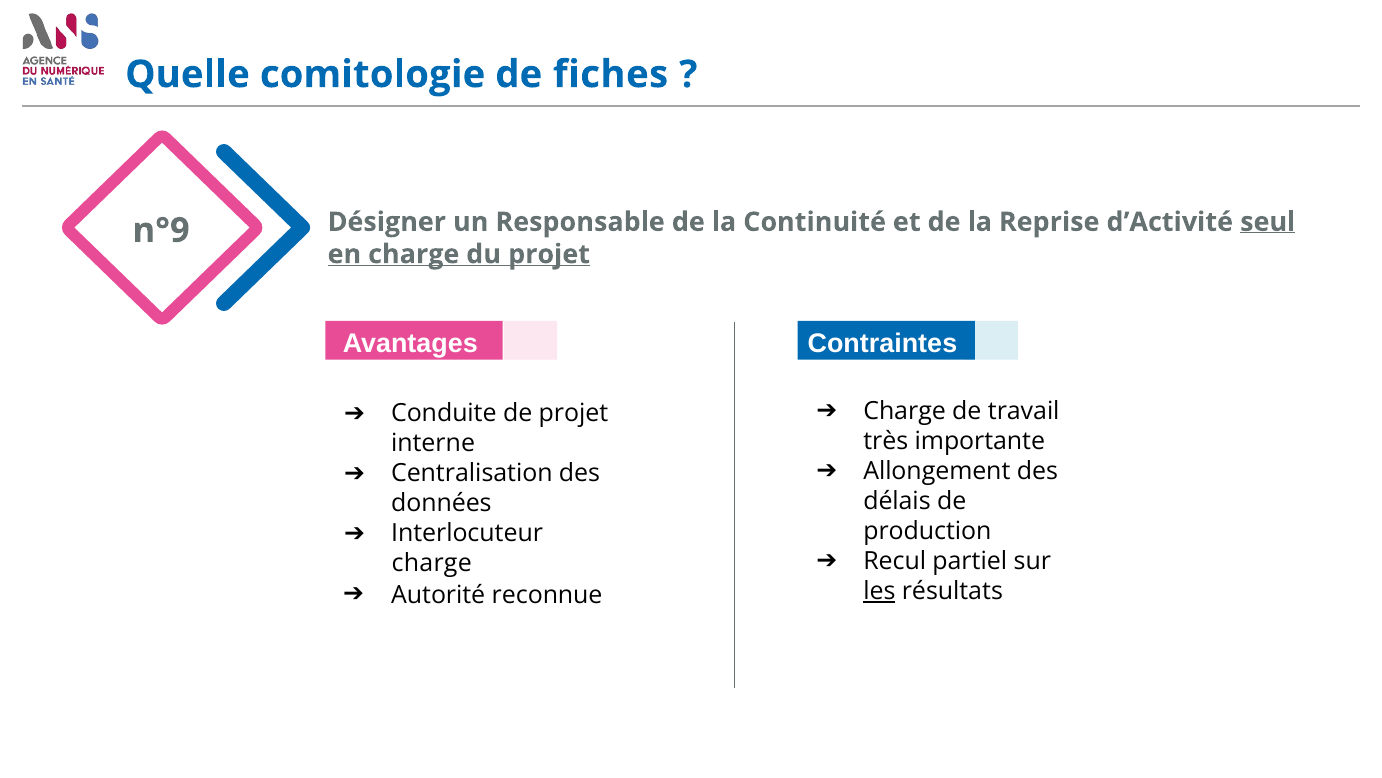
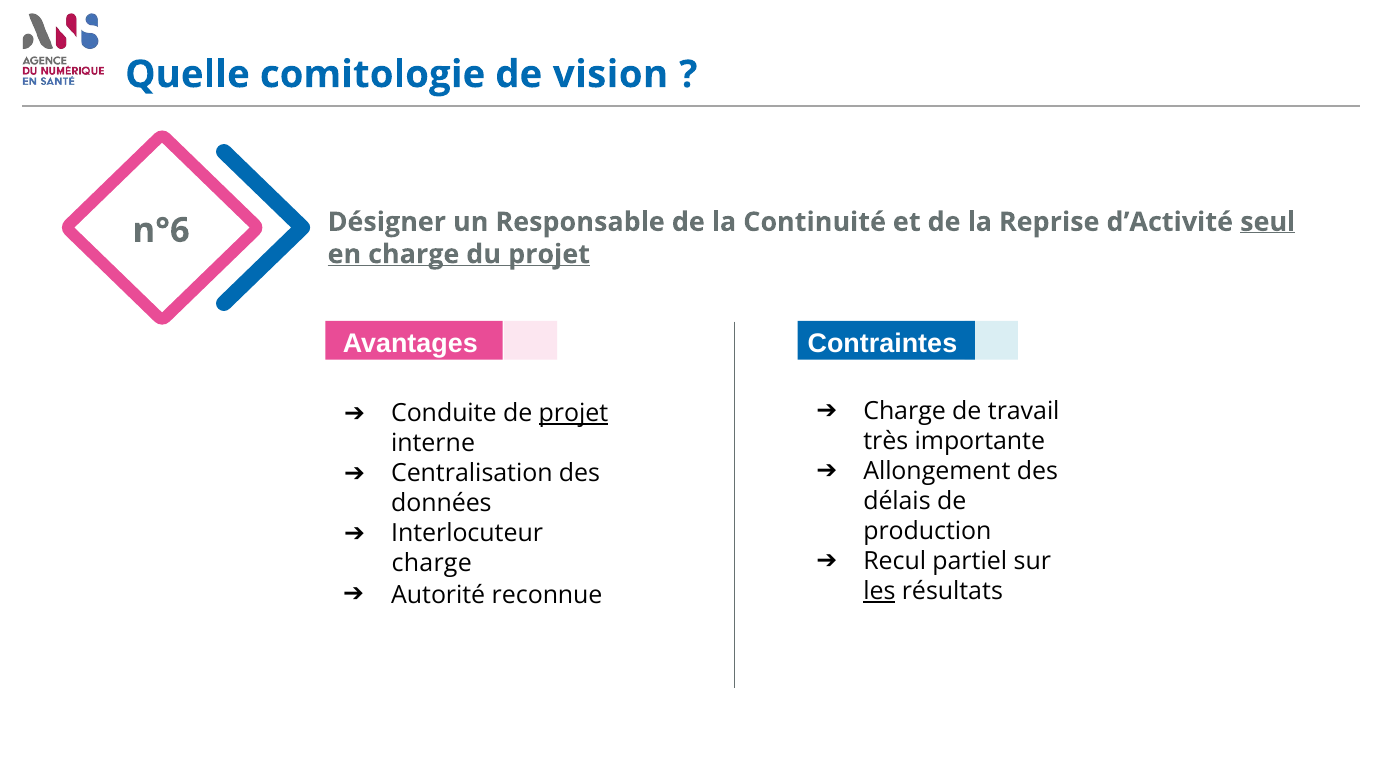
fiches: fiches -> vision
n°9: n°9 -> n°6
projet at (573, 413) underline: none -> present
